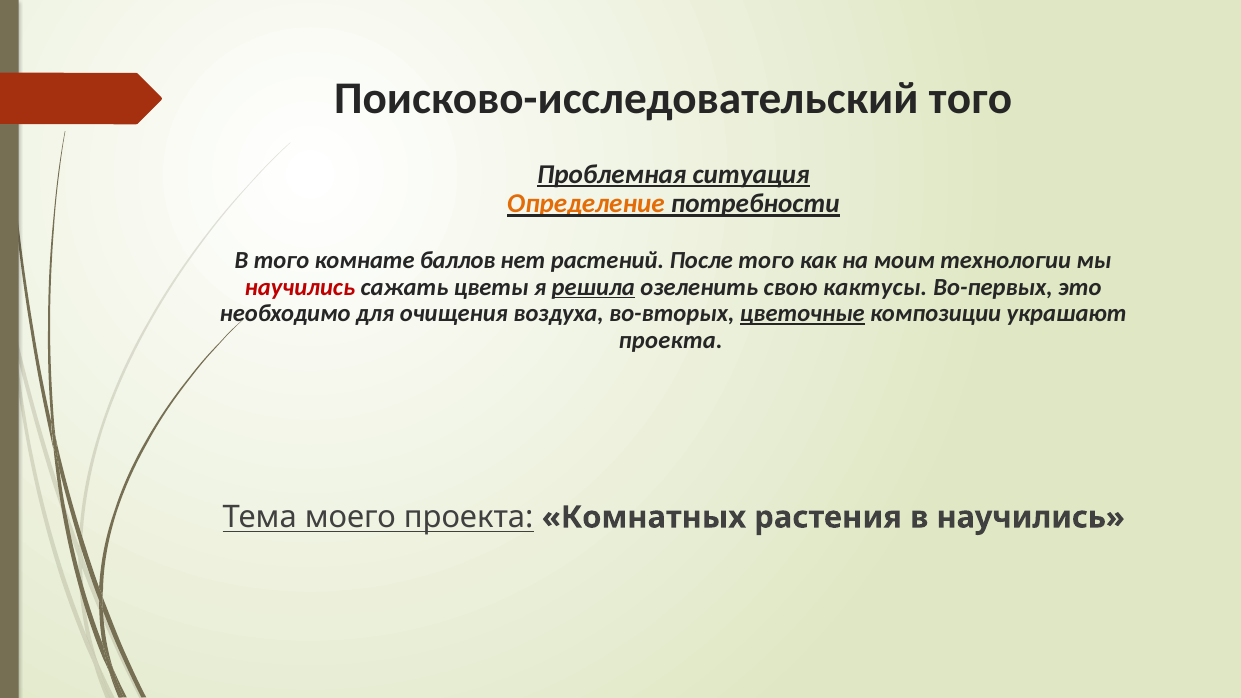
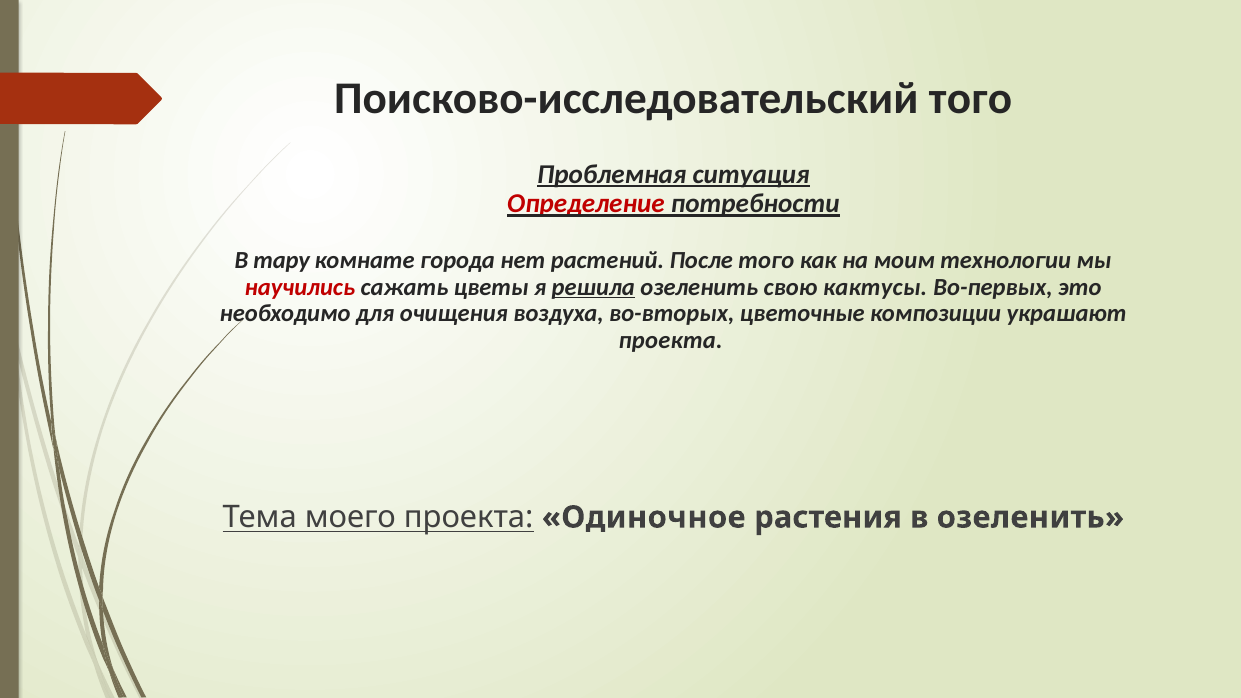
Определение colour: orange -> red
В того: того -> тару
баллов: баллов -> города
цветочные underline: present -> none
Комнатных: Комнатных -> Одиночное
в научились: научились -> озеленить
